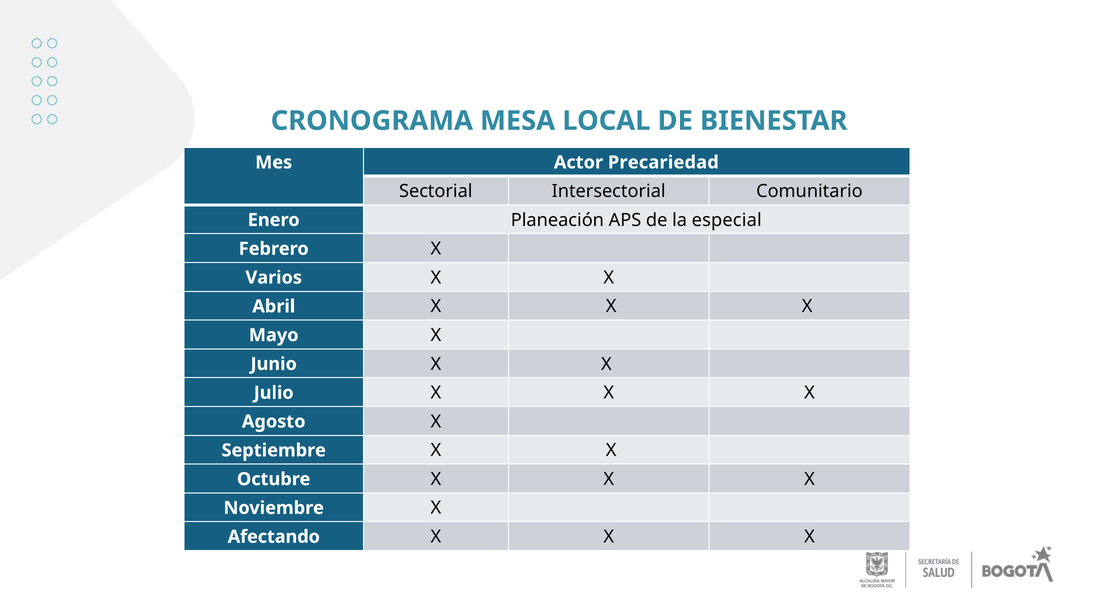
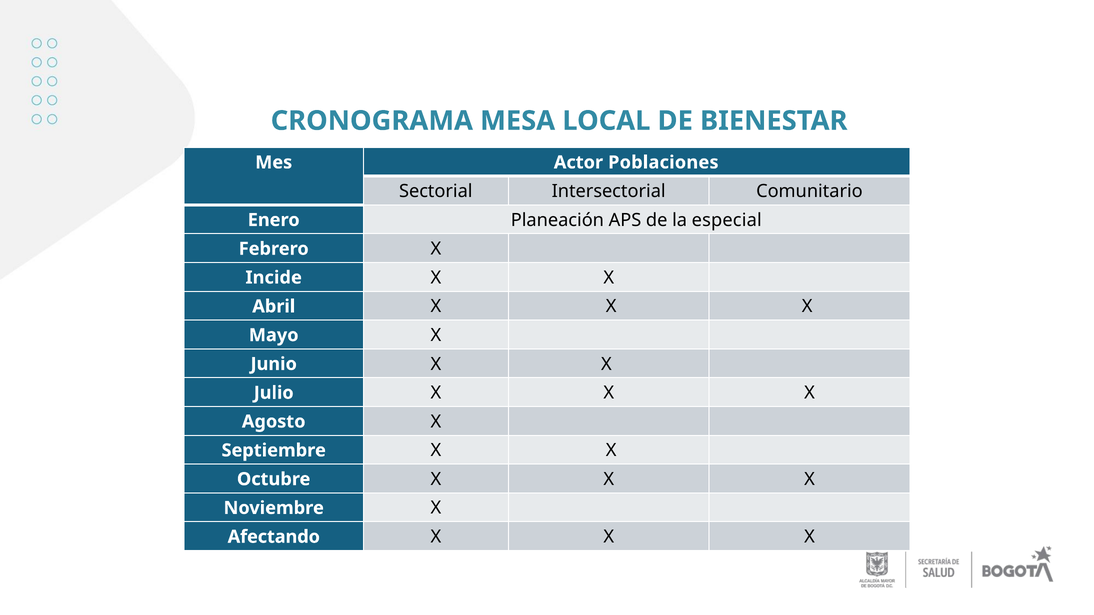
Precariedad: Precariedad -> Poblaciones
Varios: Varios -> Incide
